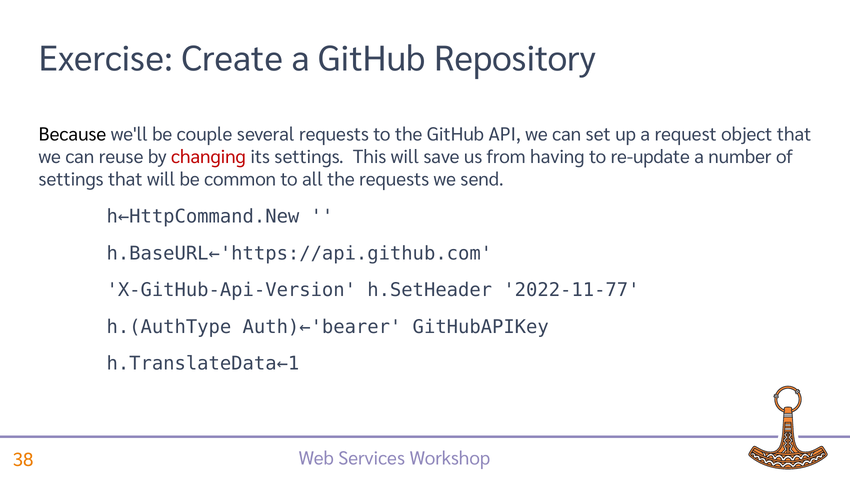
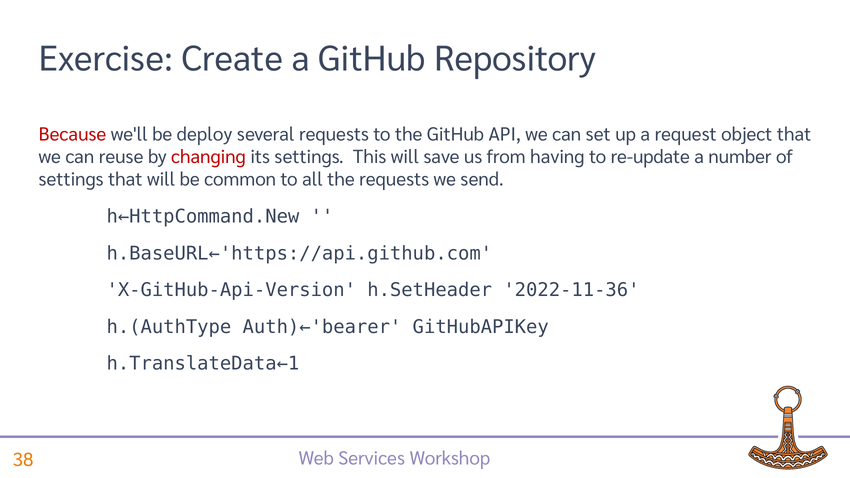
Because colour: black -> red
couple: couple -> deploy
2022-11-77: 2022-11-77 -> 2022-11-36
